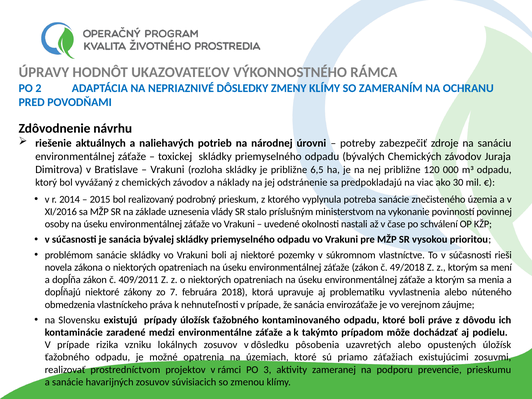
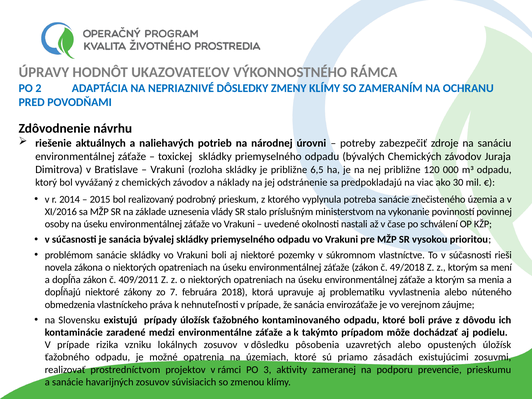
záťažiach: záťažiach -> zásadách
